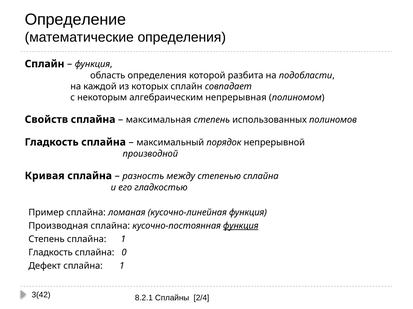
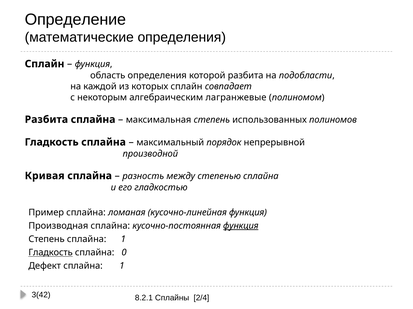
непрерывная: непрерывная -> лагранжевые
Свойств at (46, 120): Свойств -> Разбита
Гладкость at (51, 253) underline: none -> present
